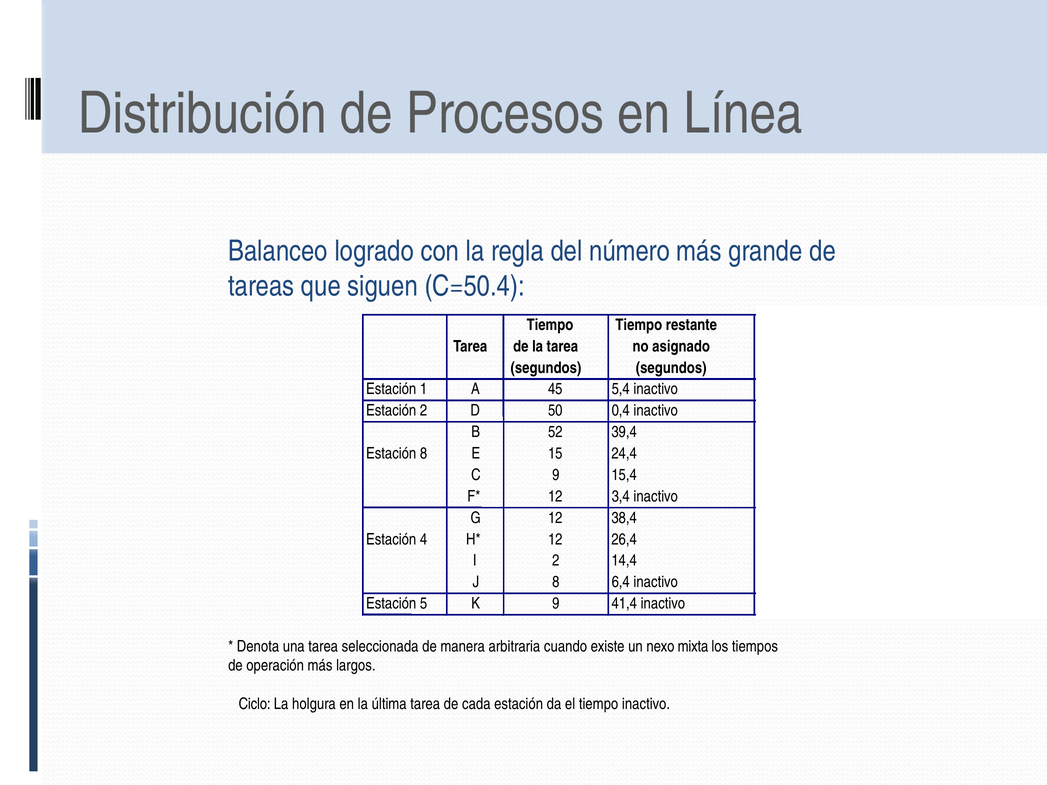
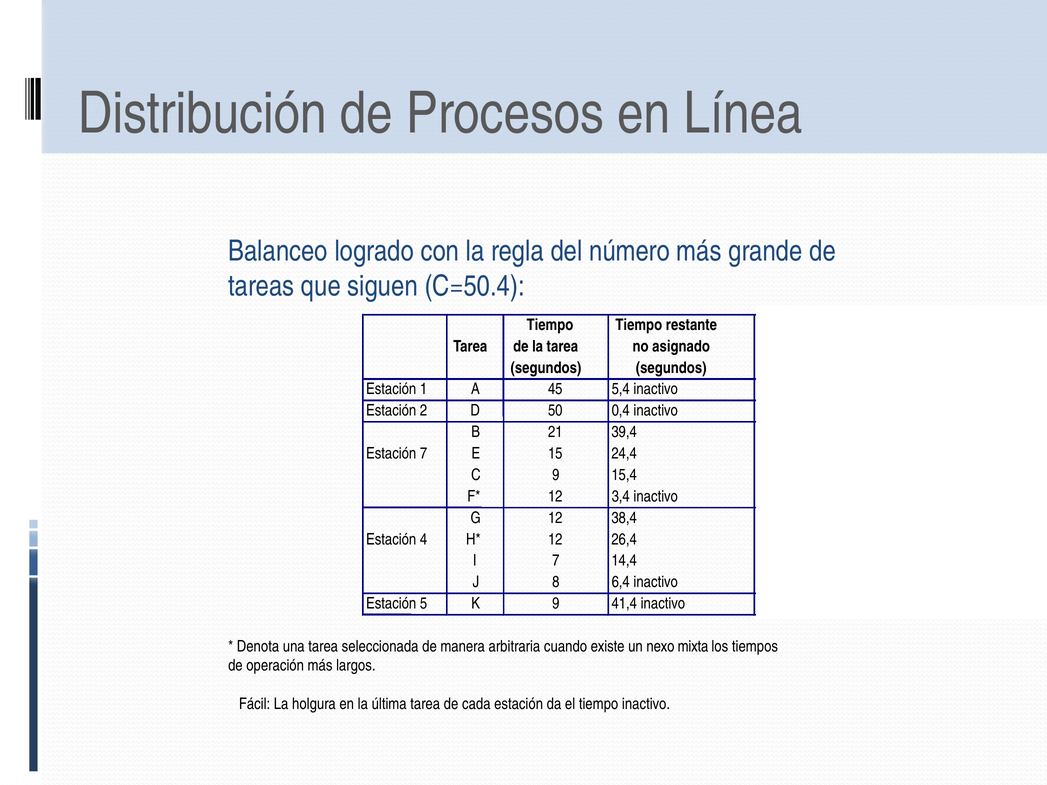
52: 52 -> 21
Estación 8: 8 -> 7
I 2: 2 -> 7
Ciclo: Ciclo -> Fácil
